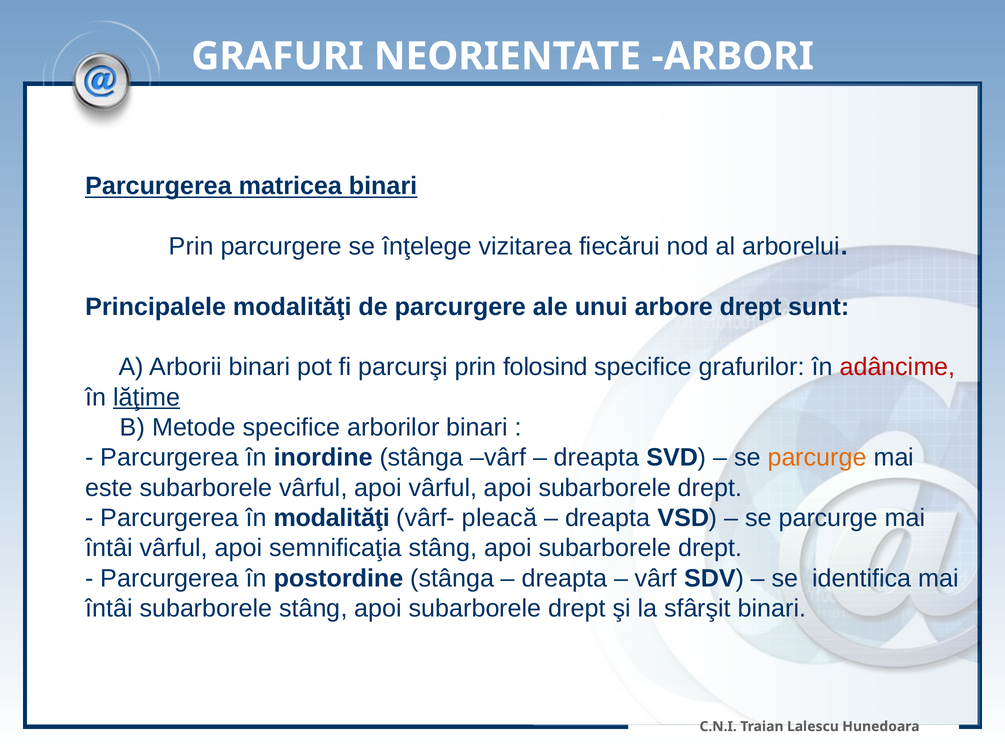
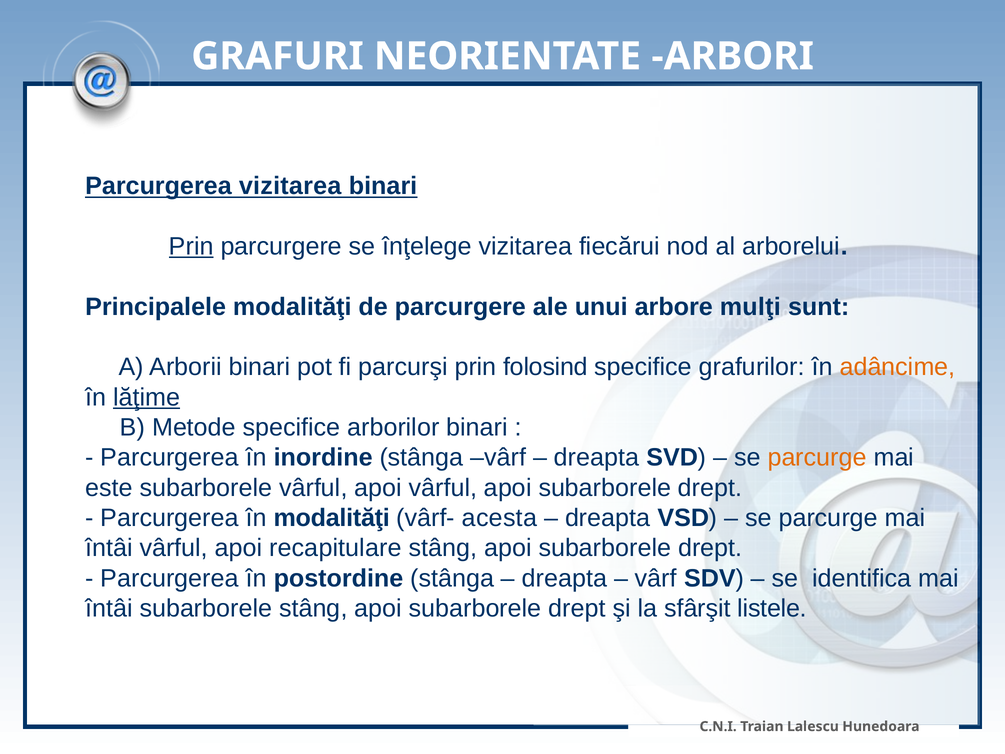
Parcurgerea matricea: matricea -> vizitarea
Prin at (191, 246) underline: none -> present
arbore drept: drept -> mulţi
adâncime colour: red -> orange
pleacă: pleacă -> acesta
semnificaţia: semnificaţia -> recapitulare
sfârşit binari: binari -> listele
